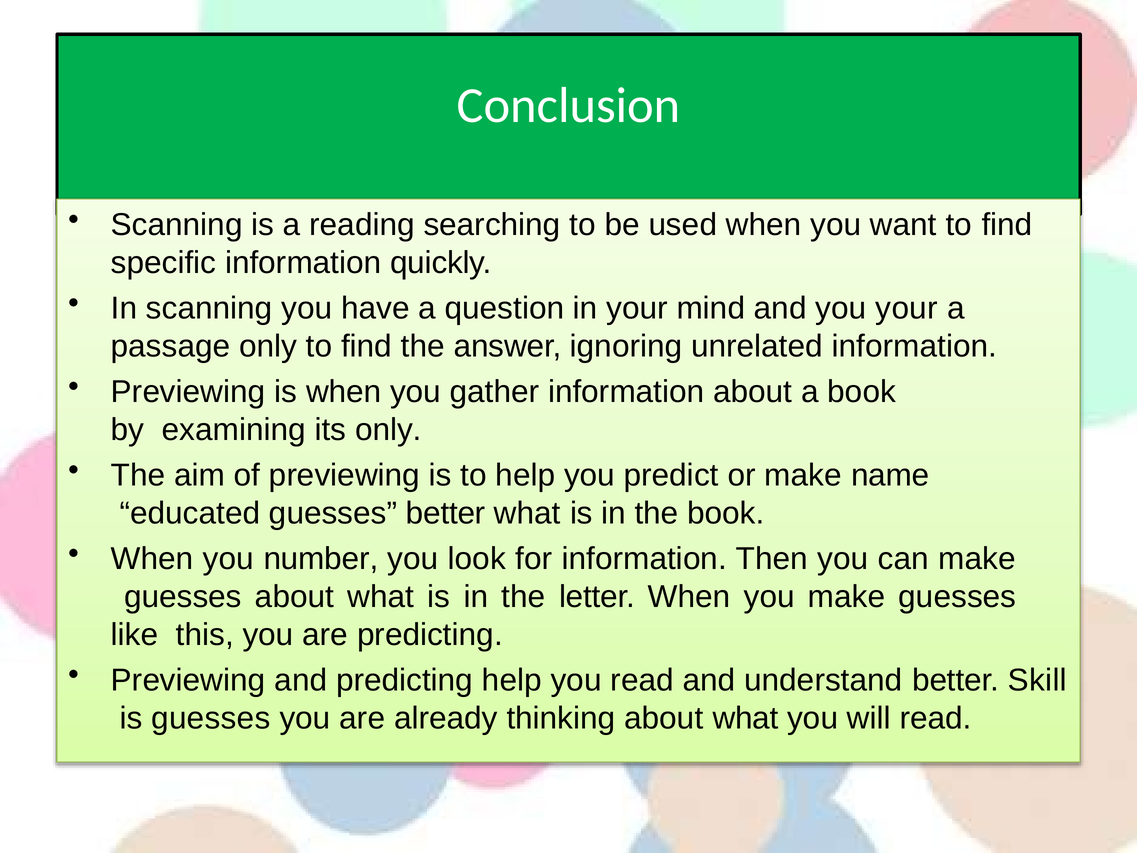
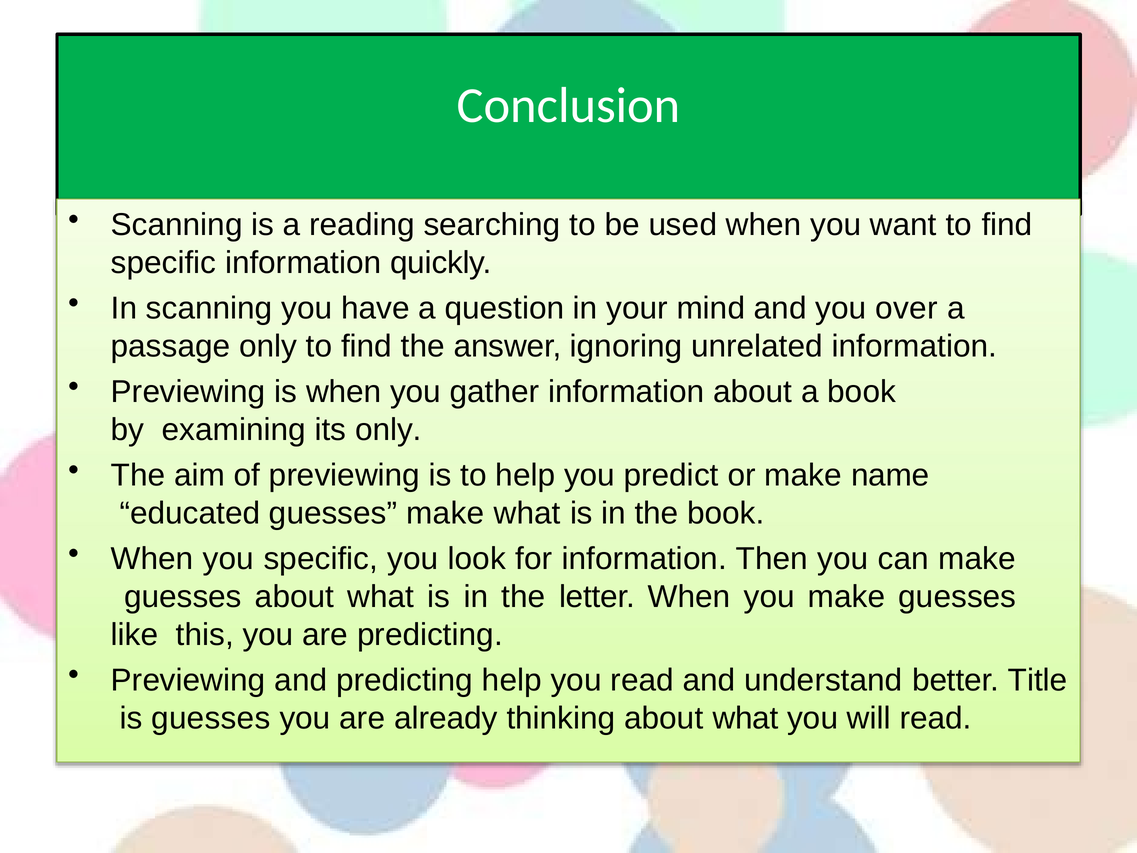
you your: your -> over
guesses better: better -> make
you number: number -> specific
Skill: Skill -> Title
